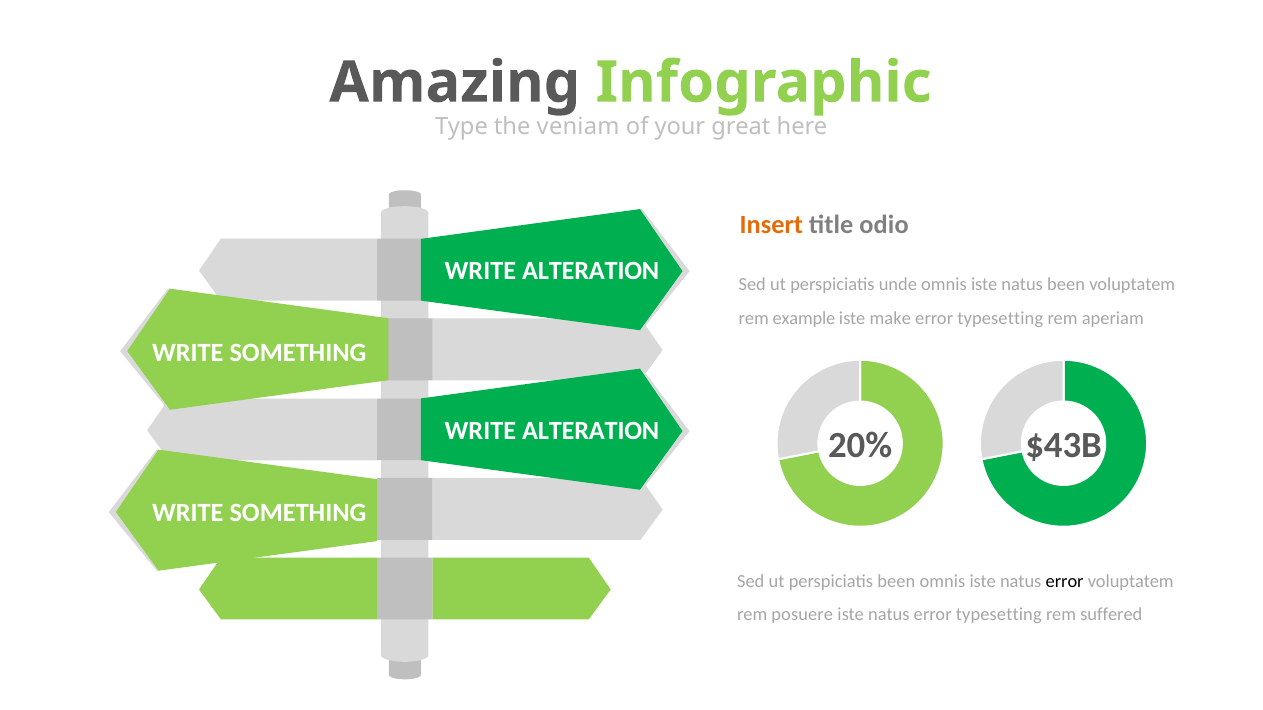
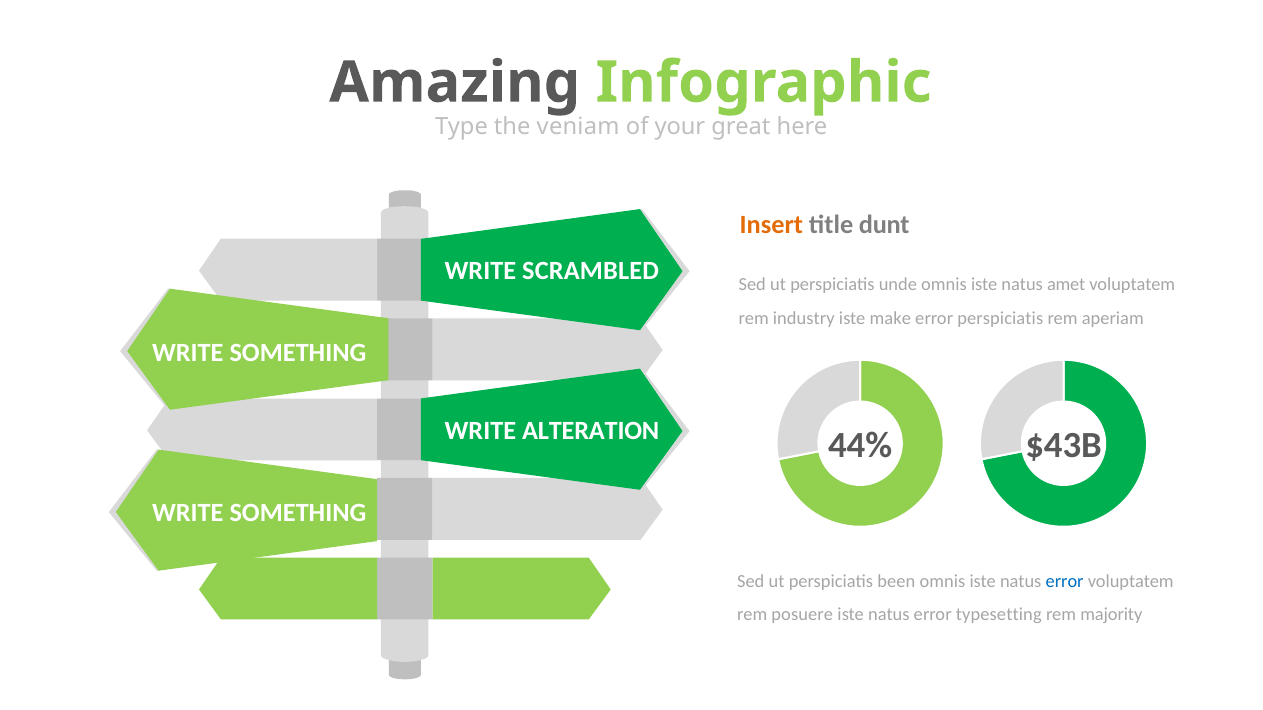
odio: odio -> dunt
ALTERATION at (591, 271): ALTERATION -> SCRAMBLED
natus been: been -> amet
example: example -> industry
typesetting at (1000, 318): typesetting -> perspiciatis
20%: 20% -> 44%
error at (1065, 581) colour: black -> blue
suffered: suffered -> majority
